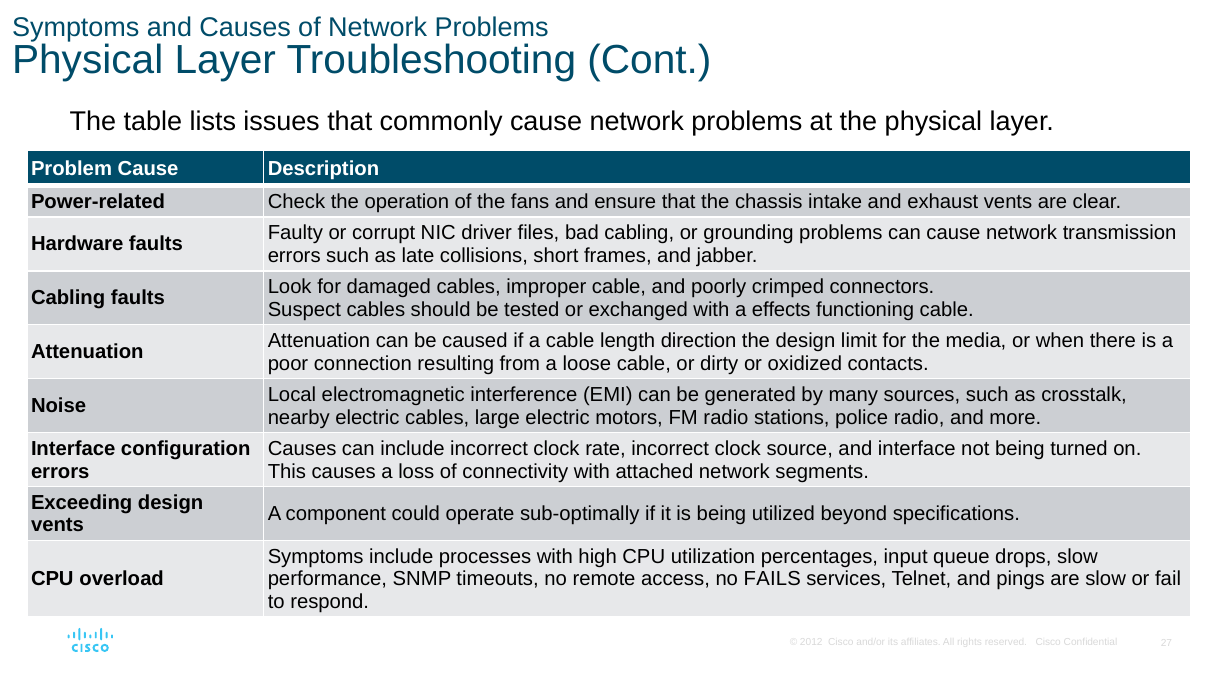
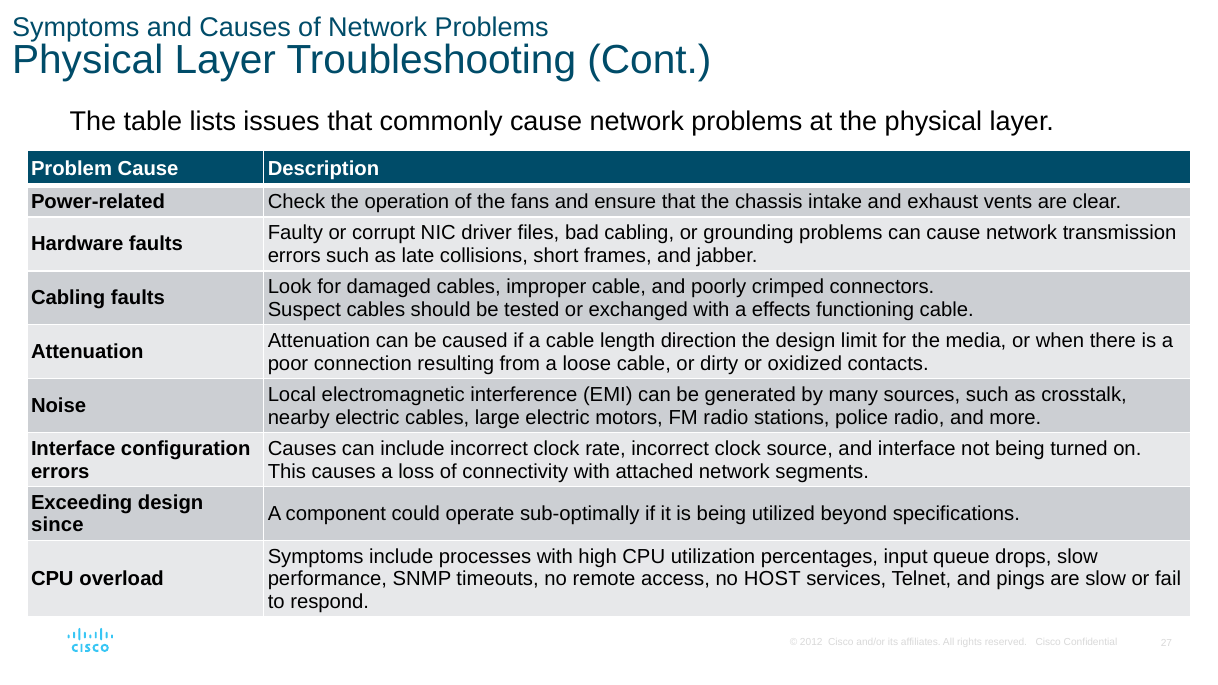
vents at (57, 525): vents -> since
FAILS: FAILS -> HOST
